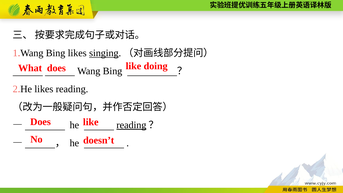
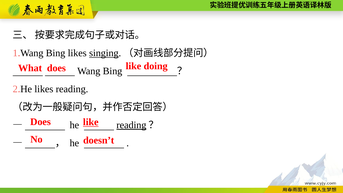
like at (91, 122) underline: none -> present
